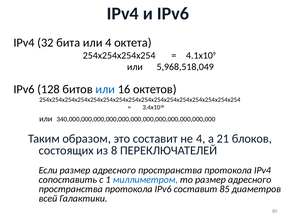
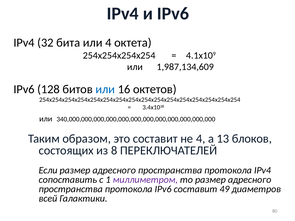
5,968,518,049: 5,968,518,049 -> 1,987,134,609
21: 21 -> 13
миллиметром colour: blue -> purple
85: 85 -> 49
